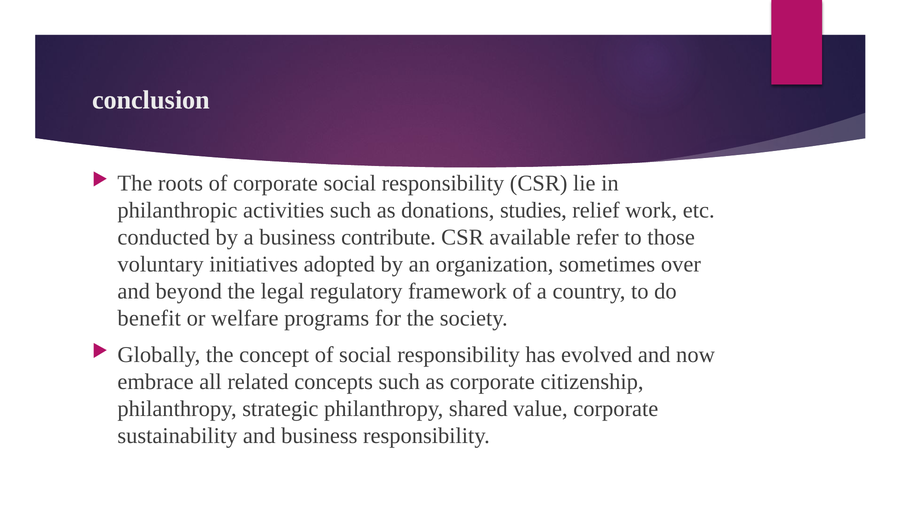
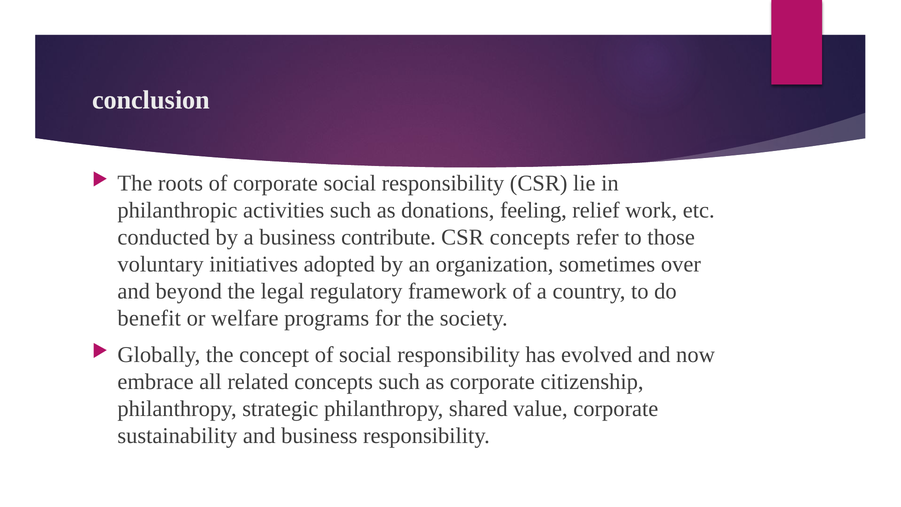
studies: studies -> feeling
CSR available: available -> concepts
